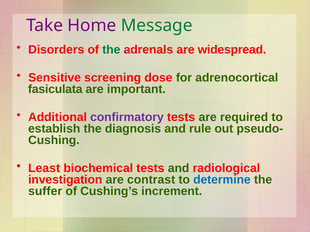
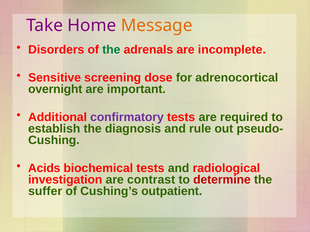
Message colour: green -> orange
widespread: widespread -> incomplete
fasiculata: fasiculata -> overnight
Least: Least -> Acids
determine colour: blue -> red
increment: increment -> outpatient
